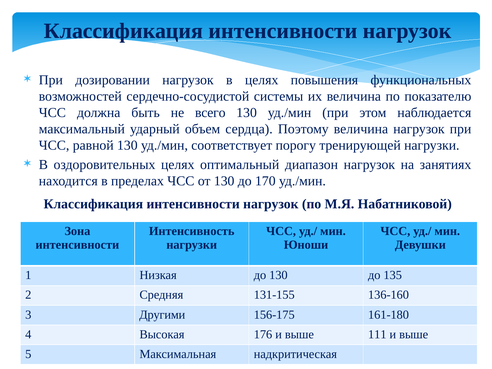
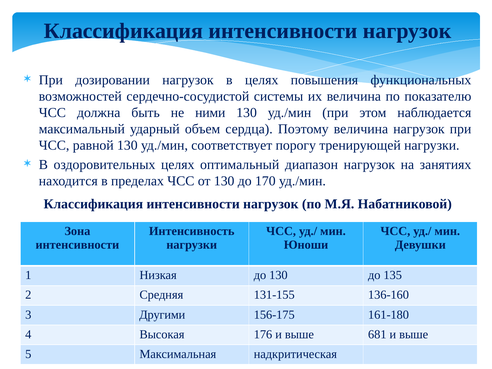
всего: всего -> ними
111: 111 -> 681
